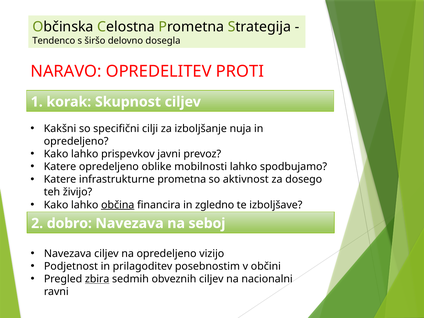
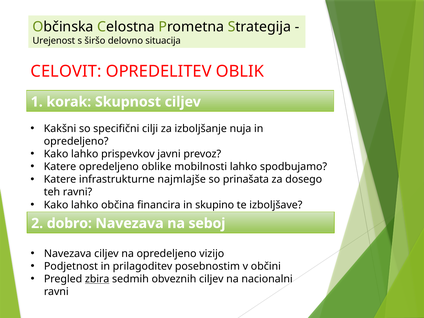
Tendenco: Tendenco -> Urejenost
dosegla: dosegla -> situacija
NARAVO: NARAVO -> CELOVIT
PROTI: PROTI -> OBLIK
infrastrukturne prometna: prometna -> najmlajše
aktivnost: aktivnost -> prinašata
teh živijo: živijo -> ravni
občina underline: present -> none
zgledno: zgledno -> skupino
